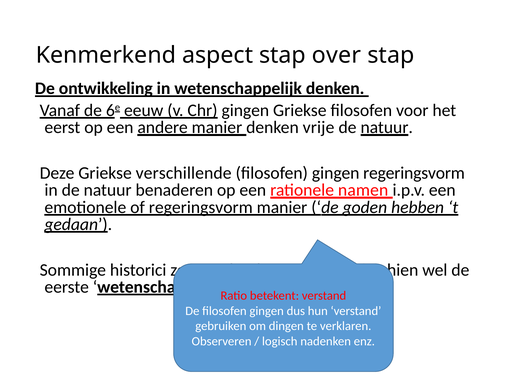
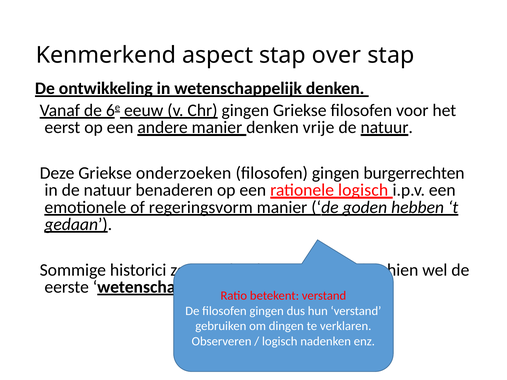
verschillende: verschillende -> onderzoeken
gingen regeringsvorm: regeringsvorm -> burgerrechten
rationele namen: namen -> logisch
